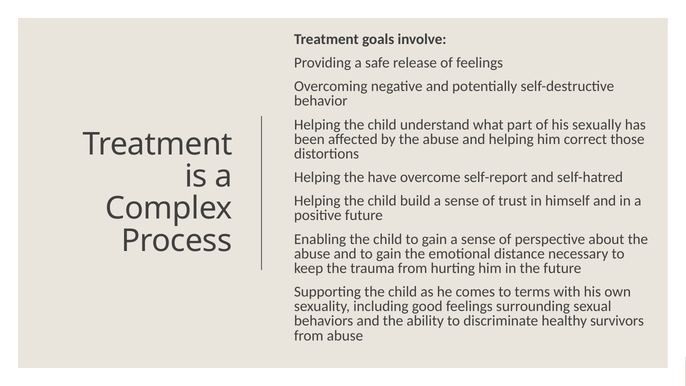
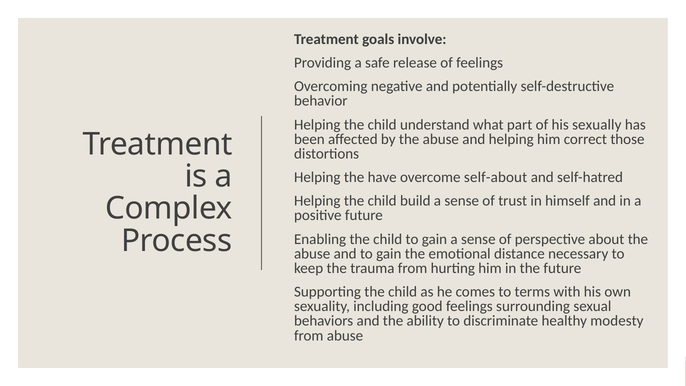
self-report: self-report -> self-about
survivors: survivors -> modesty
